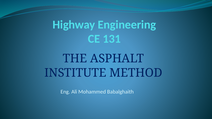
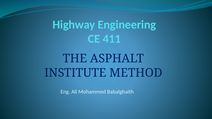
131: 131 -> 411
